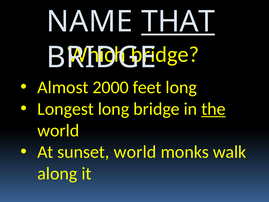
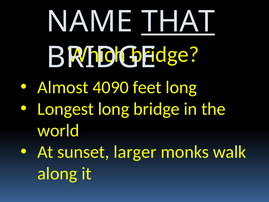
2000: 2000 -> 4090
the underline: present -> none
sunset world: world -> larger
